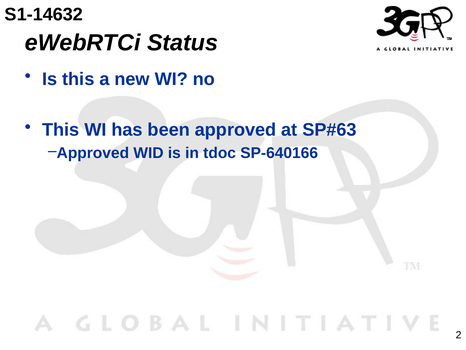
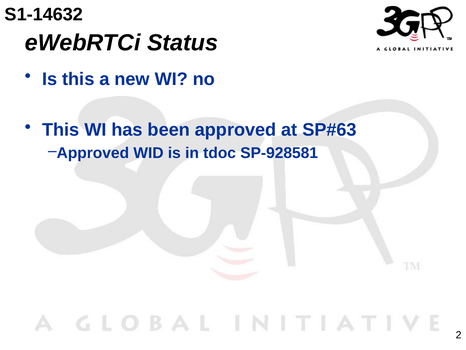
SP-640166: SP-640166 -> SP-928581
